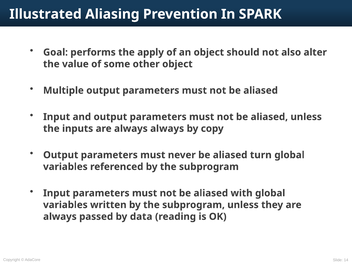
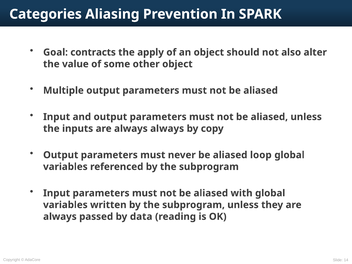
Illustrated: Illustrated -> Categories
performs: performs -> contracts
turn: turn -> loop
